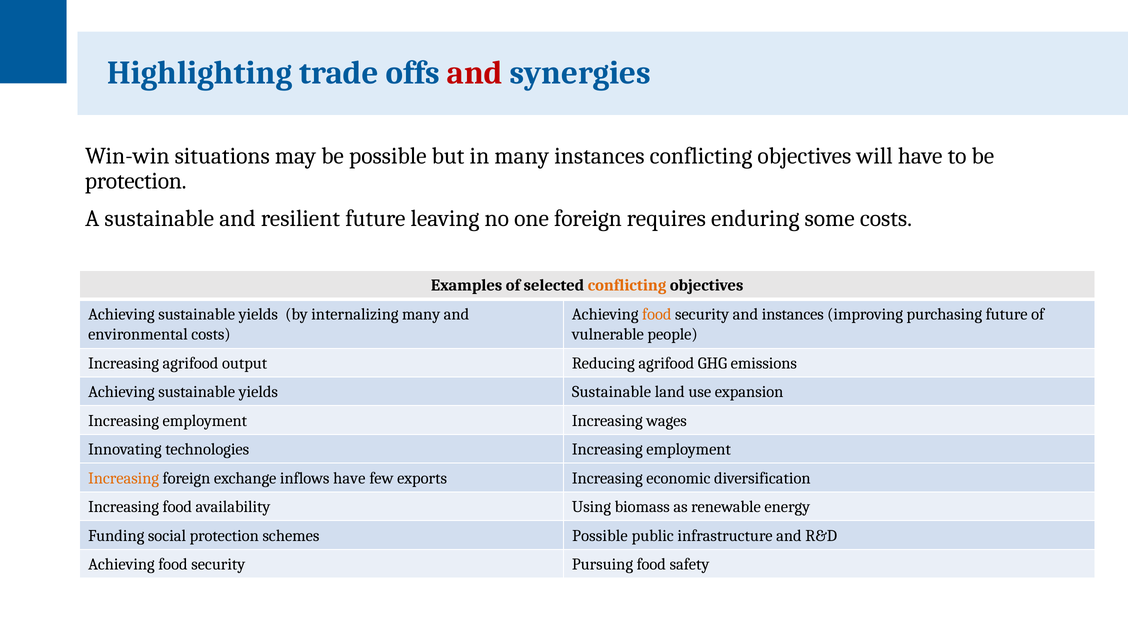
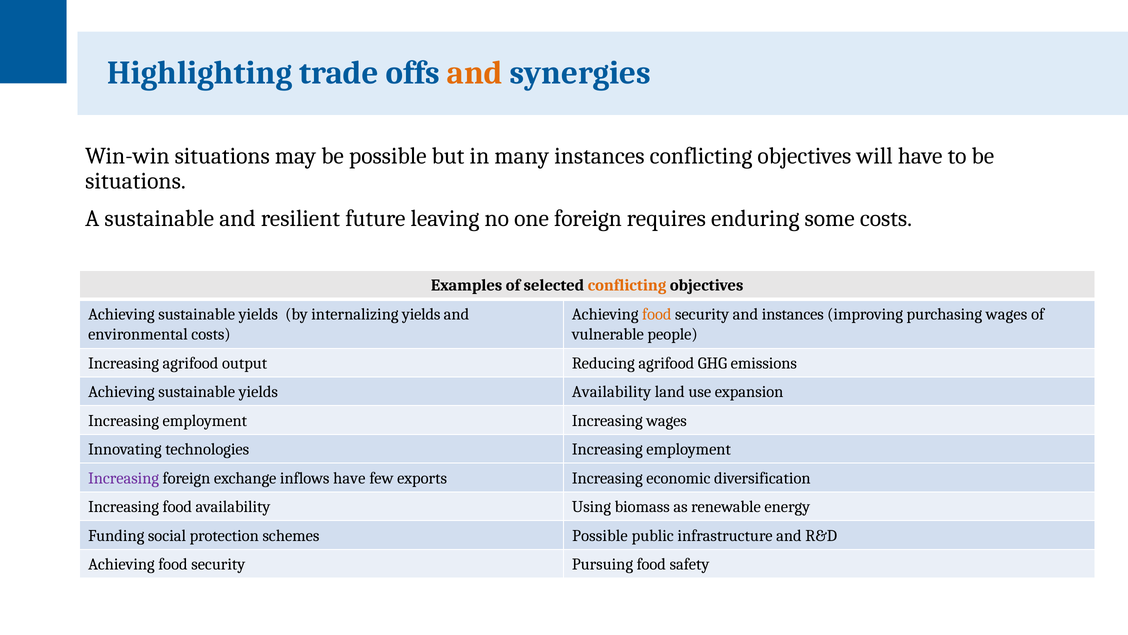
and at (475, 73) colour: red -> orange
protection at (136, 181): protection -> situations
internalizing many: many -> yields
purchasing future: future -> wages
yields Sustainable: Sustainable -> Availability
Increasing at (124, 478) colour: orange -> purple
